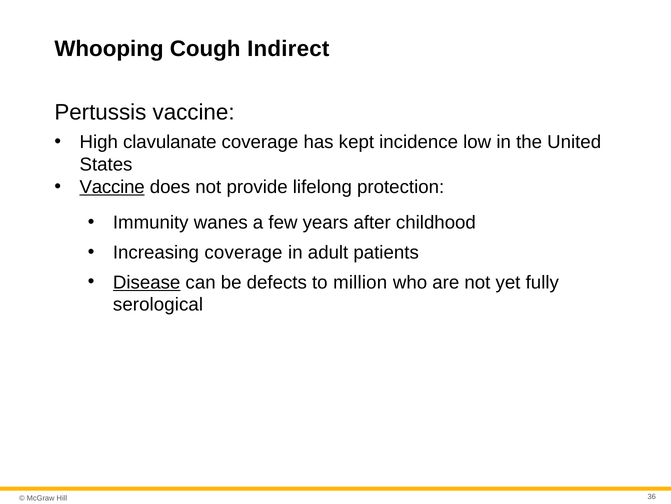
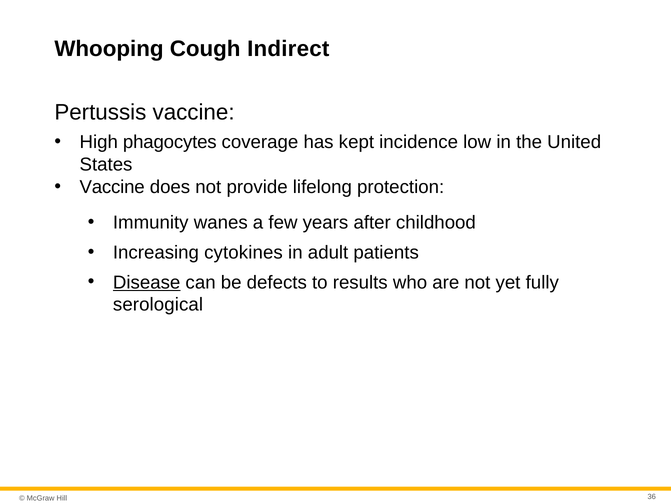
clavulanate: clavulanate -> phagocytes
Vaccine at (112, 187) underline: present -> none
Increasing coverage: coverage -> cytokines
million: million -> results
